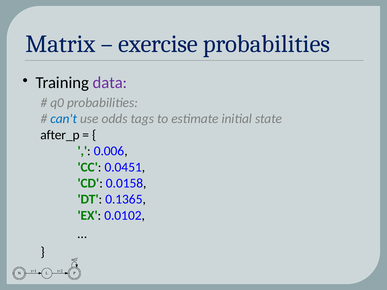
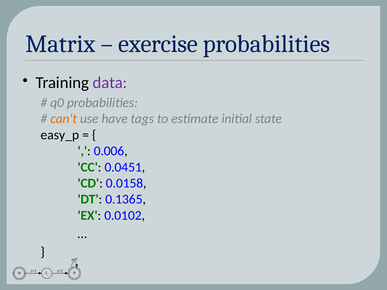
can't colour: blue -> orange
odds: odds -> have
after_p: after_p -> easy_p
